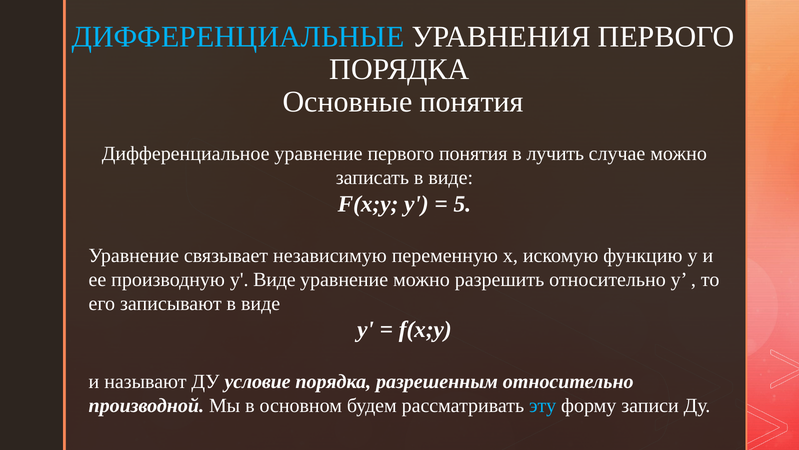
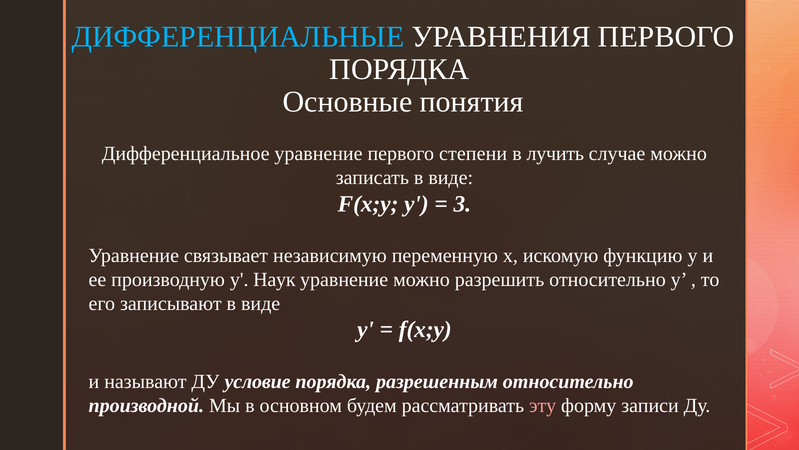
первого понятия: понятия -> степени
5: 5 -> 3
у Виде: Виде -> Наук
эту colour: light blue -> pink
